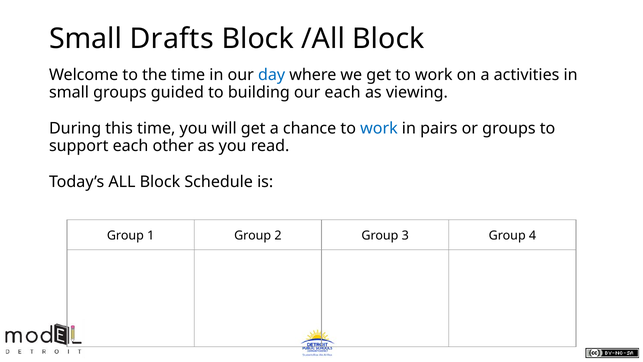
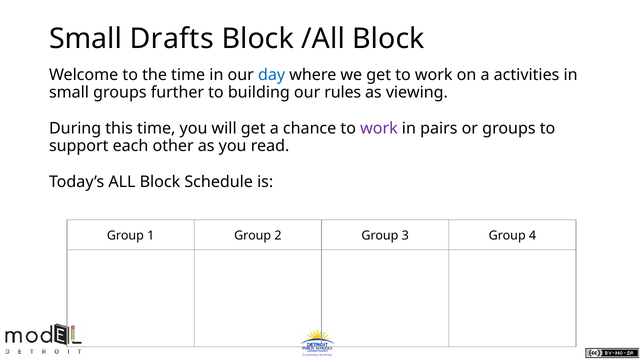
guided: guided -> further
our each: each -> rules
work at (379, 128) colour: blue -> purple
